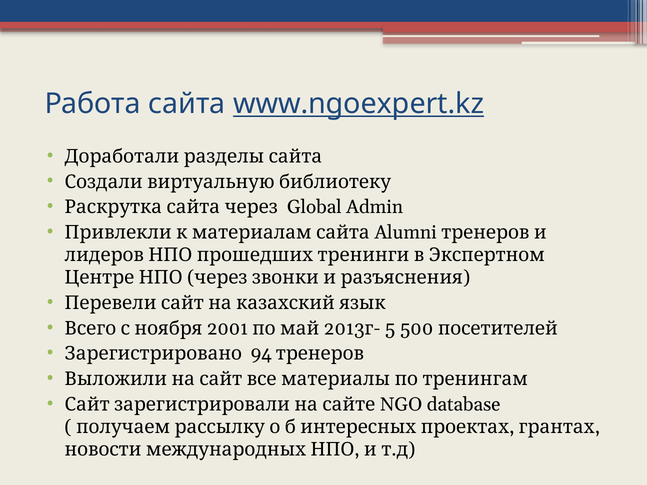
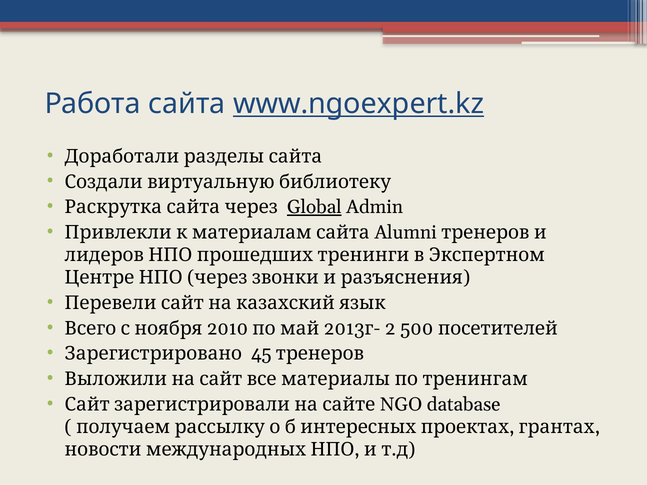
Global underline: none -> present
2001: 2001 -> 2010
5: 5 -> 2
94: 94 -> 45
